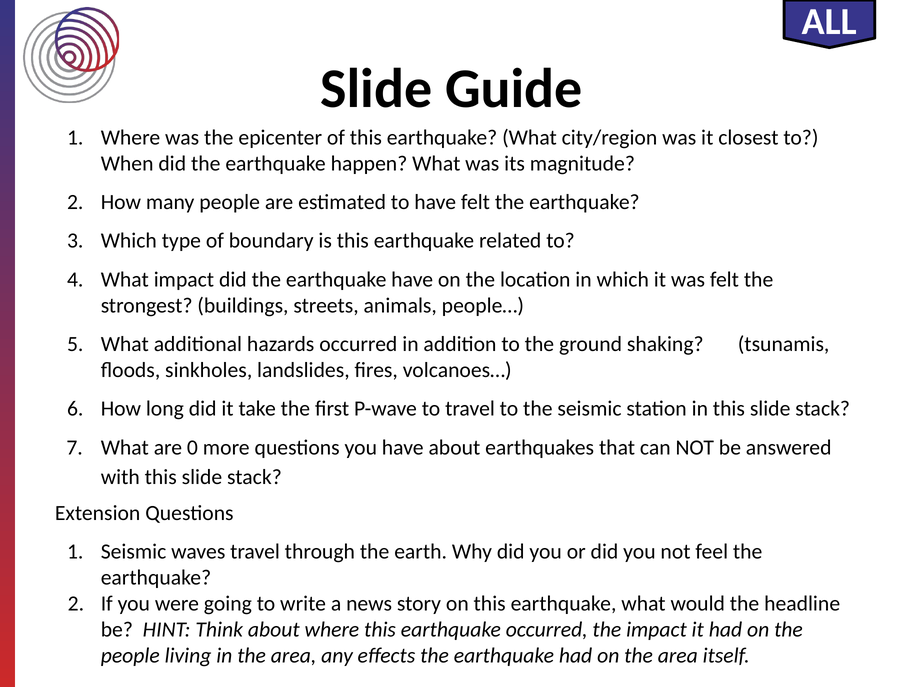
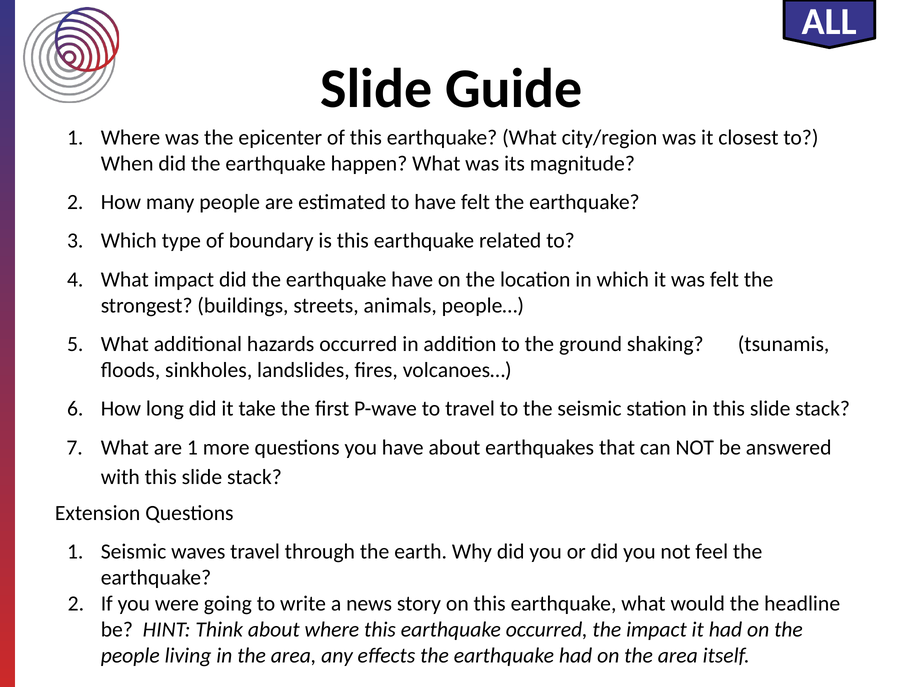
are 0: 0 -> 1
